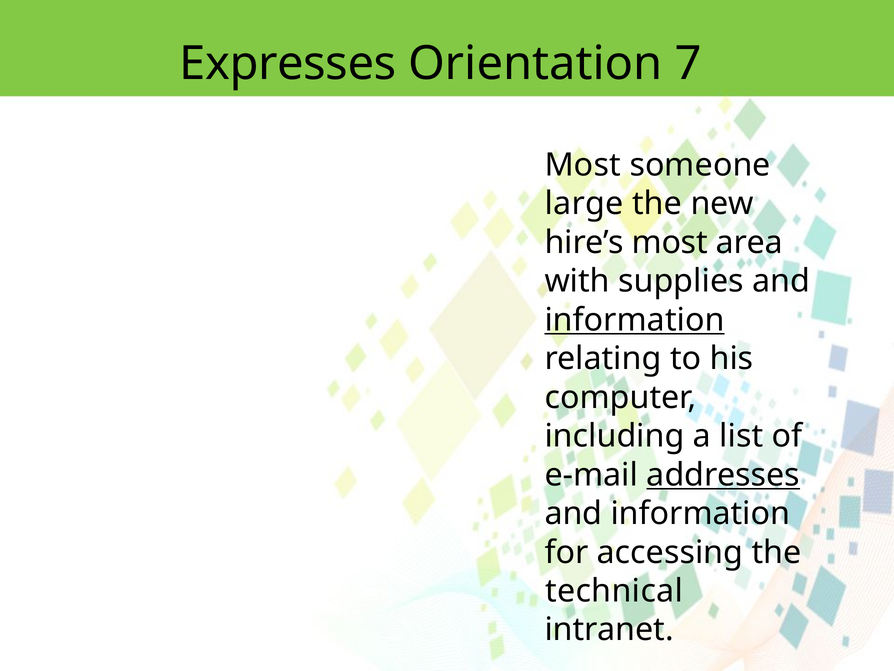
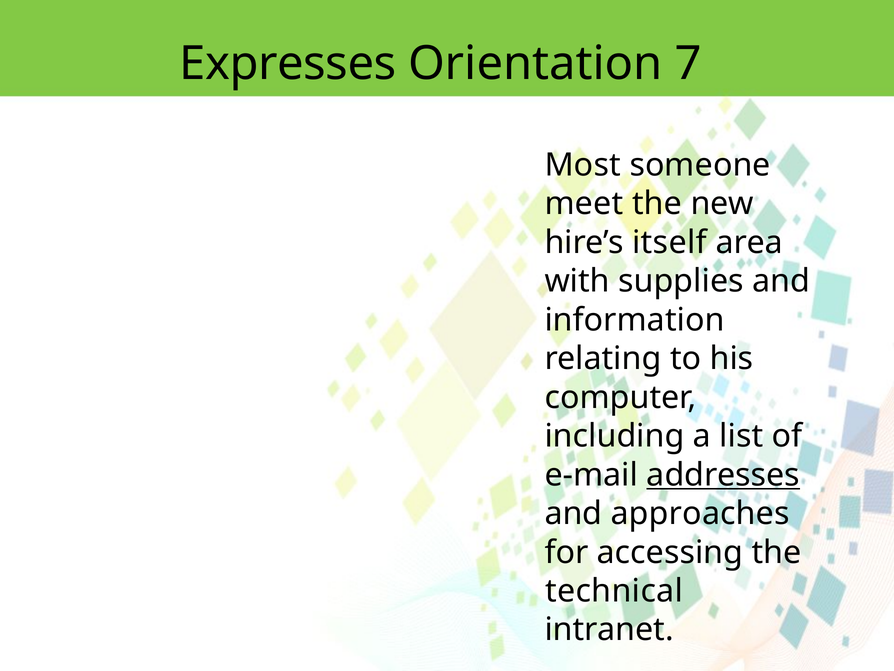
large: large -> meet
hire’s most: most -> itself
information at (635, 320) underline: present -> none
information at (700, 513): information -> approaches
